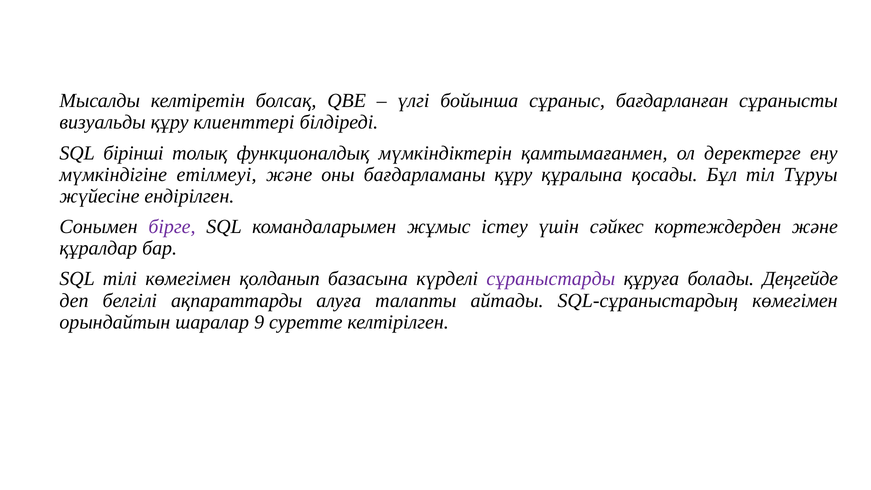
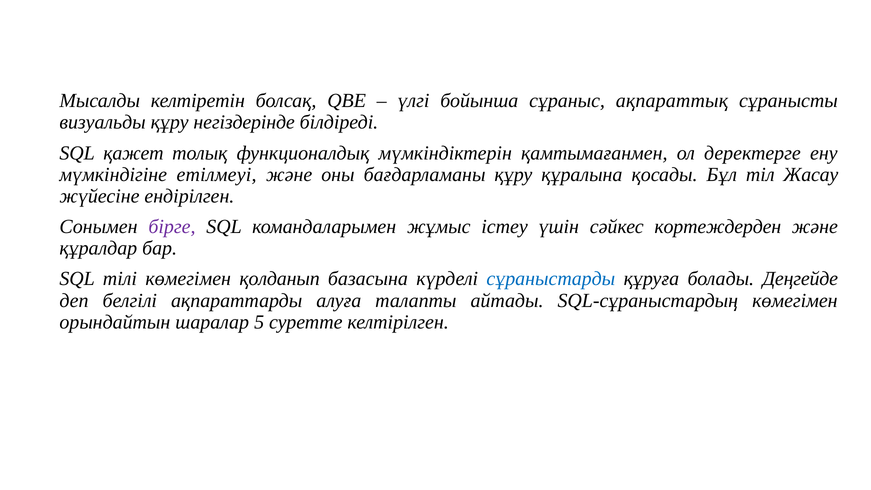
бағдарланған: бағдарланған -> ақпараттық
клиенттері: клиенттері -> негіздерінде
бірінші: бірінші -> қажет
Тұруы: Тұруы -> Жасау
сұраныстарды colour: purple -> blue
9: 9 -> 5
